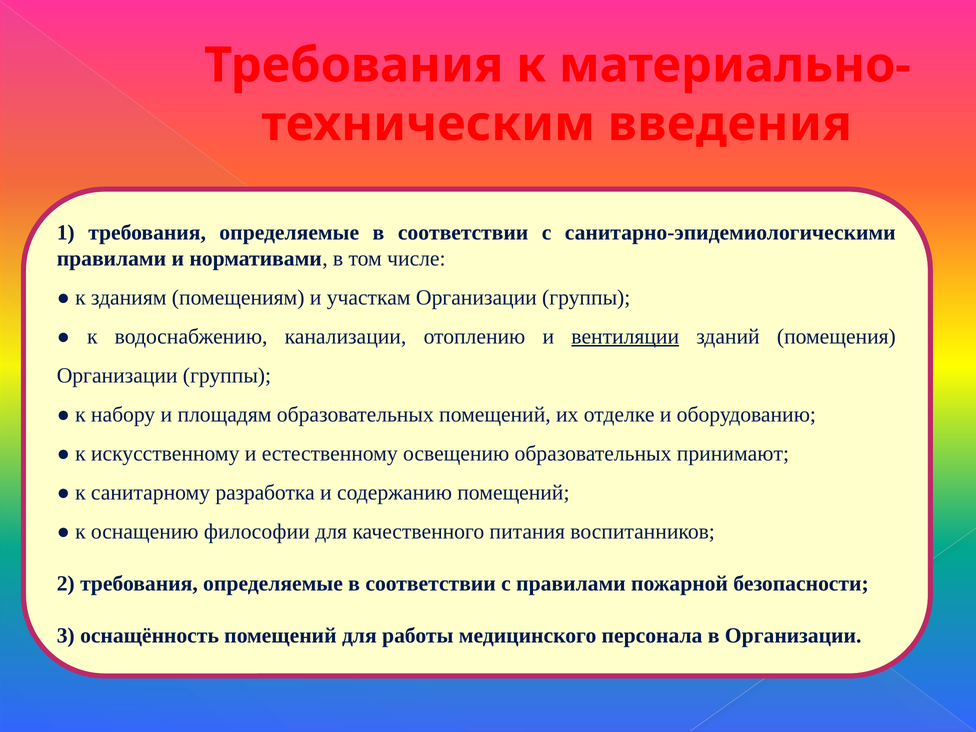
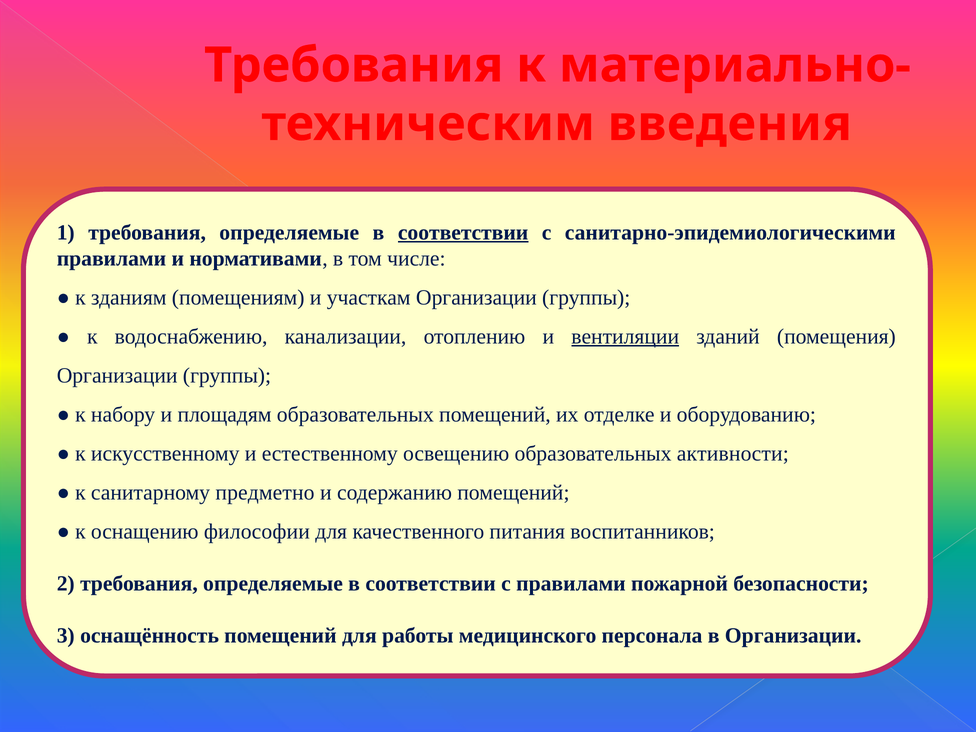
соответствии at (463, 233) underline: none -> present
принимают: принимают -> активности
разработка: разработка -> предметно
